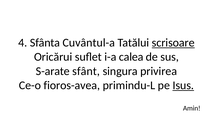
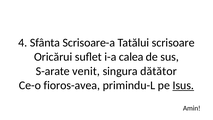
Cuvântul-a: Cuvântul-a -> Scrisoare-a
scrisoare underline: present -> none
sfânt: sfânt -> venit
privirea: privirea -> dătător
